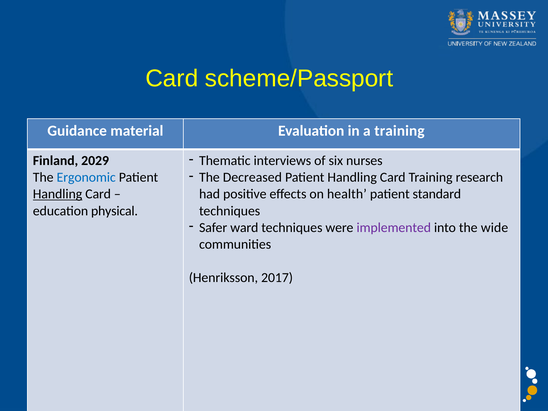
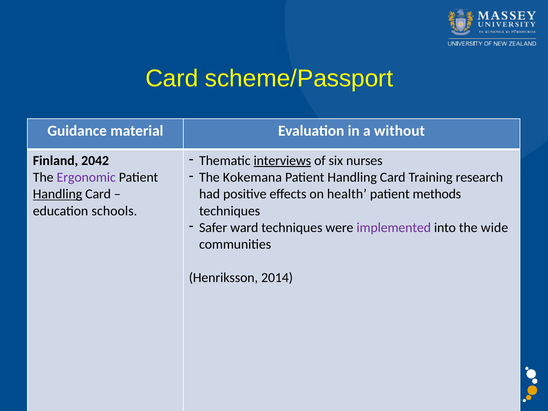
a training: training -> without
interviews underline: none -> present
2029: 2029 -> 2042
Decreased: Decreased -> Kokemana
Ergonomic colour: blue -> purple
standard: standard -> methods
physical: physical -> schools
2017: 2017 -> 2014
